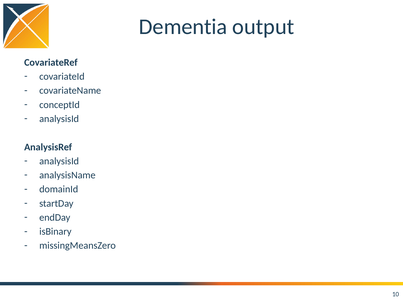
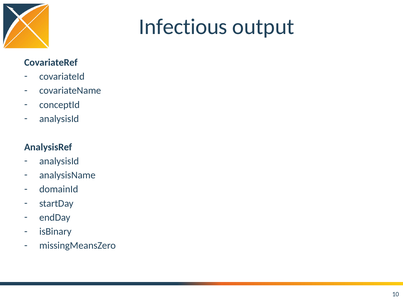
Dementia: Dementia -> Infectious
